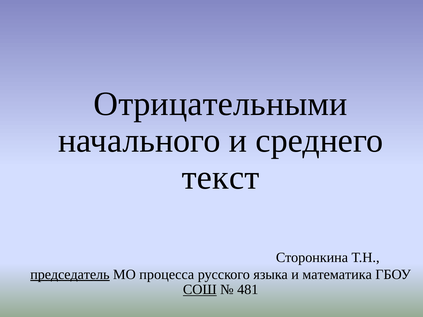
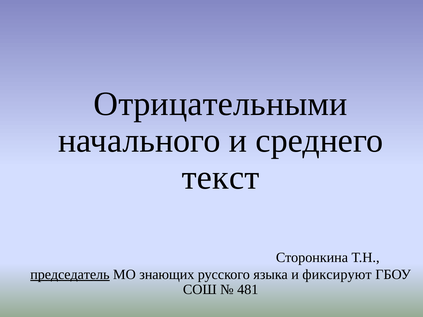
процесса: процесса -> знающих
математика: математика -> фиксируют
СОШ underline: present -> none
